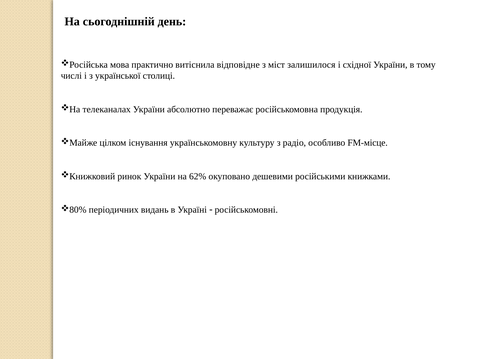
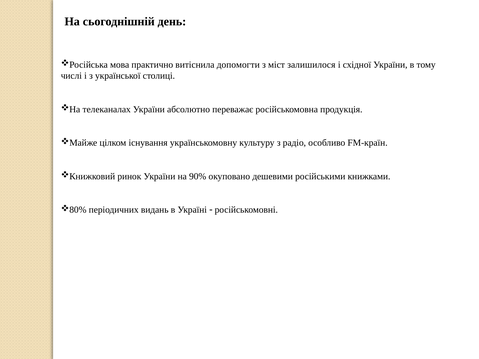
відповідне: відповідне -> допомогти
FМ-місце: FМ-місце -> FМ-країн
62%: 62% -> 90%
